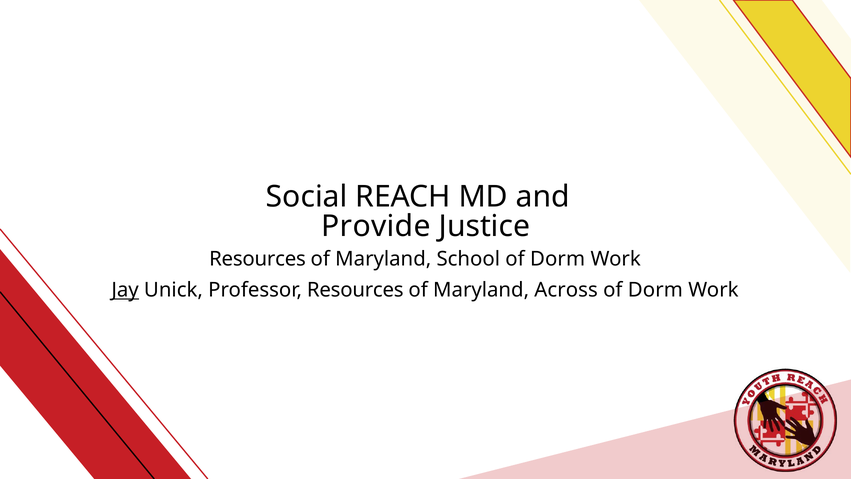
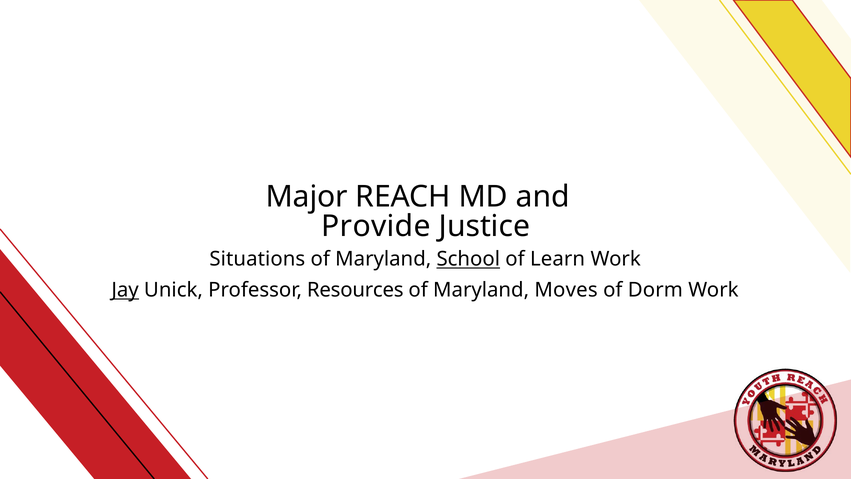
Social: Social -> Major
Resources at (257, 259): Resources -> Situations
School underline: none -> present
Dorm at (558, 259): Dorm -> Learn
Across: Across -> Moves
